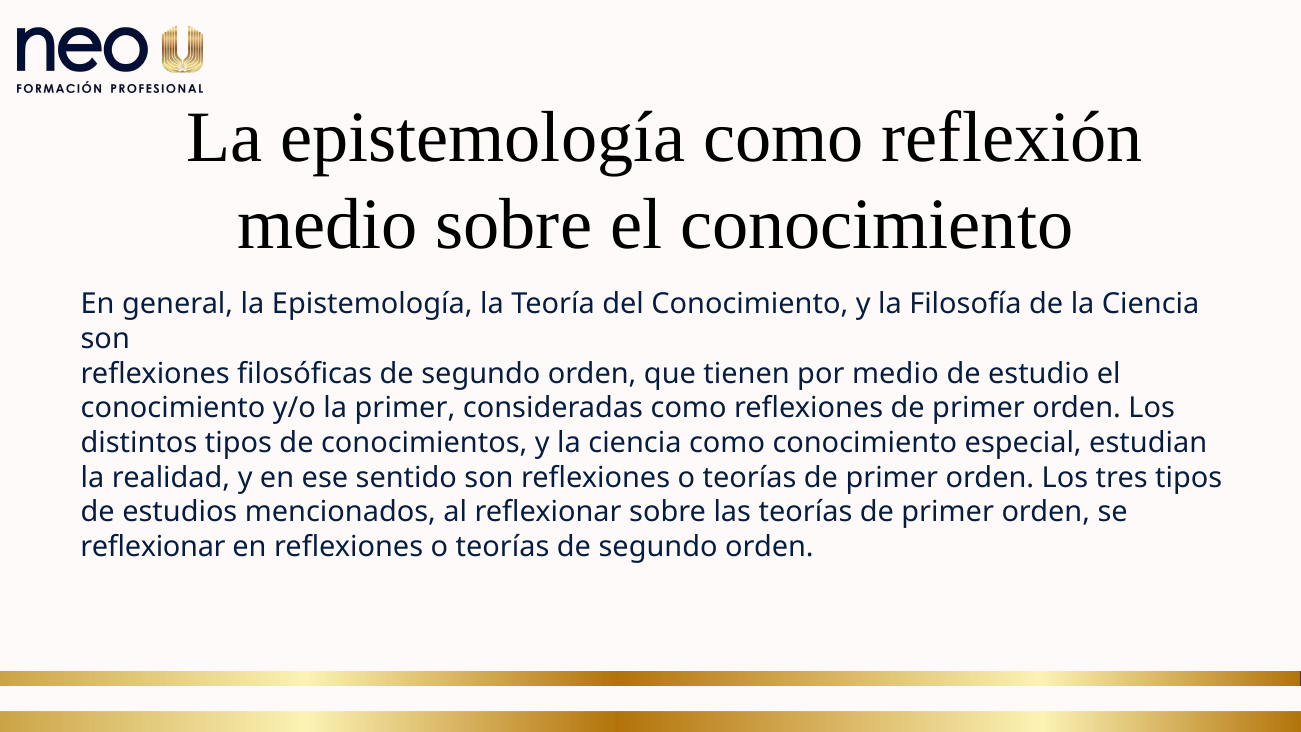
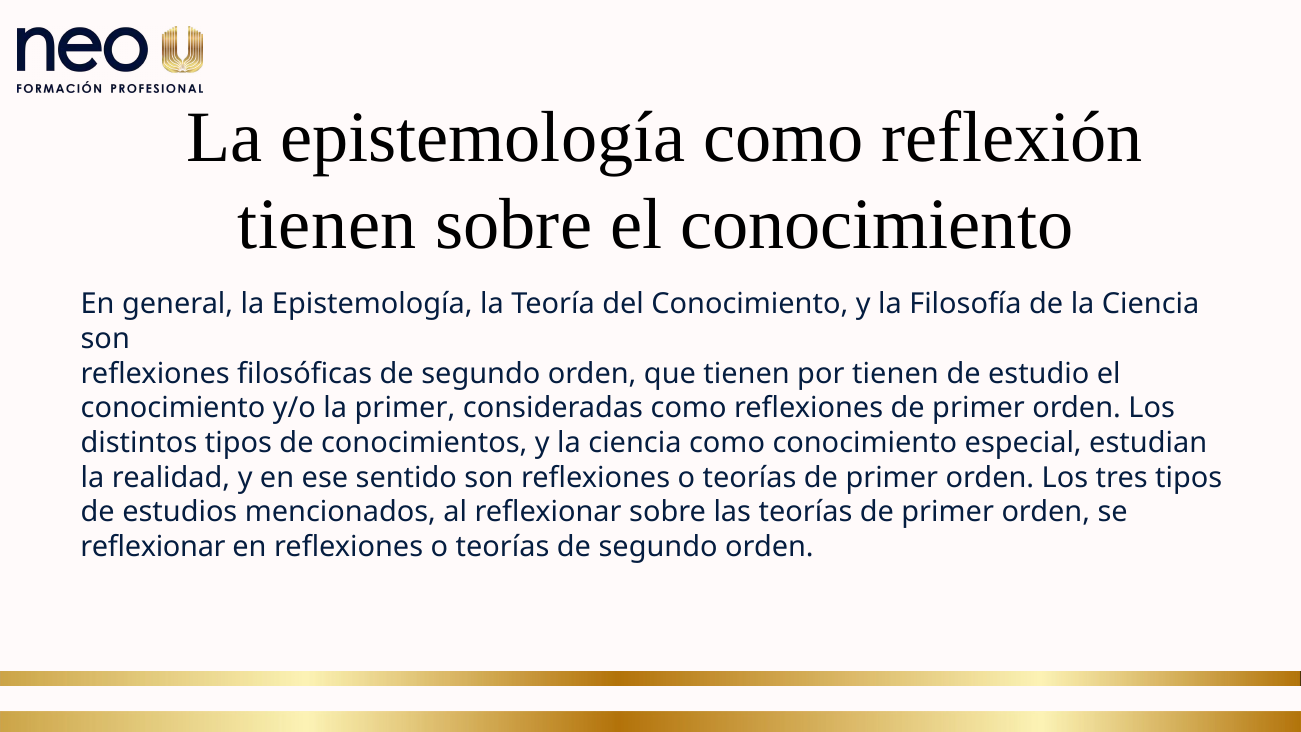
medio at (327, 224): medio -> tienen
por medio: medio -> tienen
